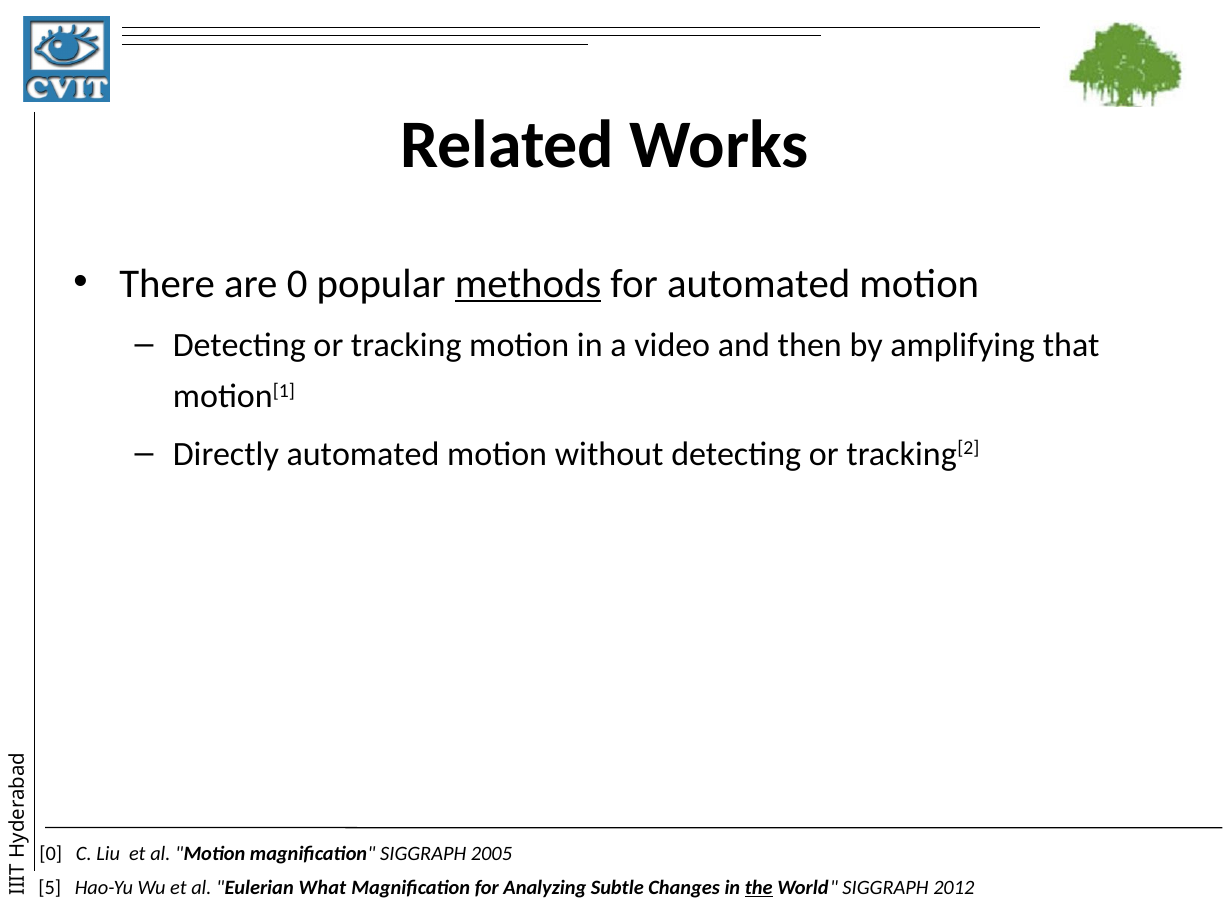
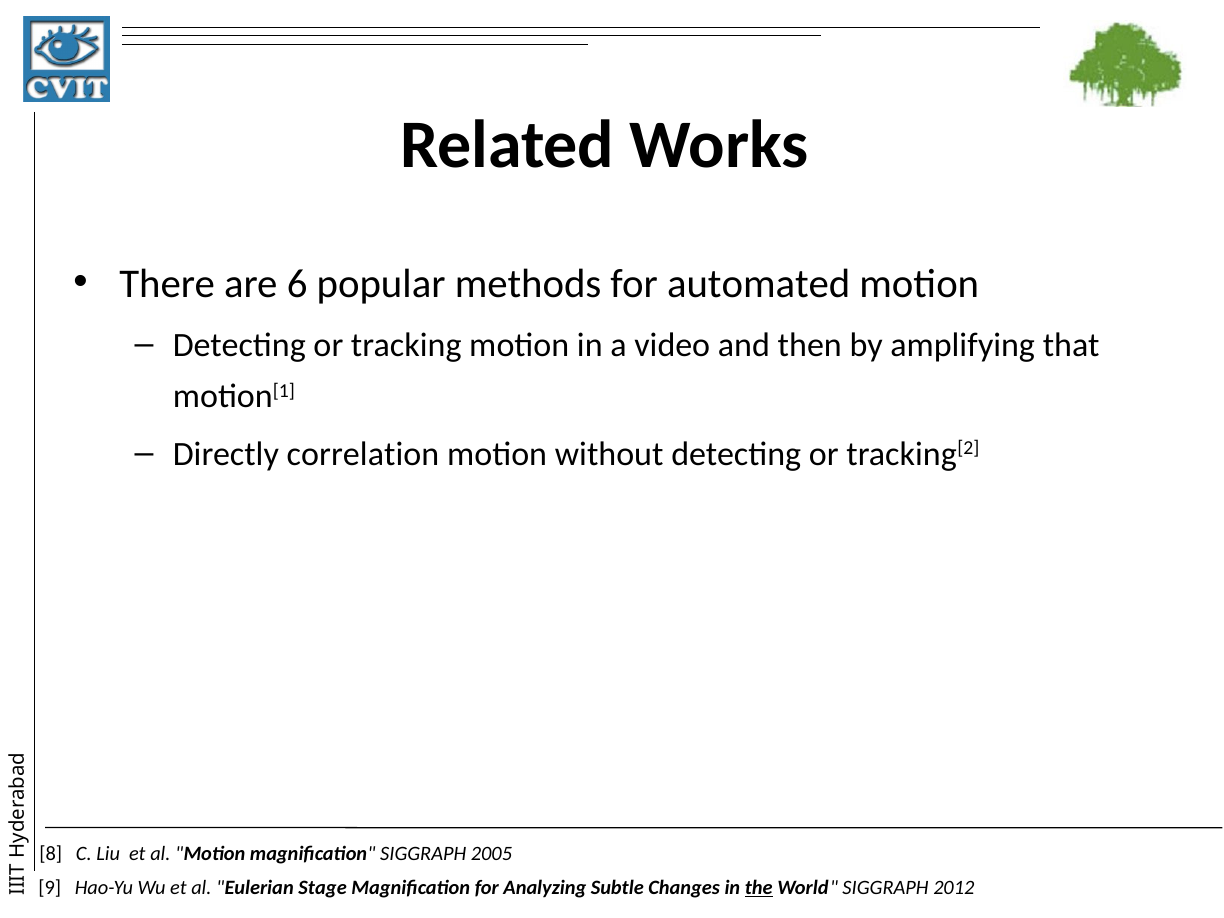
are 0: 0 -> 6
methods underline: present -> none
Directly automated: automated -> correlation
0 at (51, 854): 0 -> 8
5: 5 -> 9
What: What -> Stage
